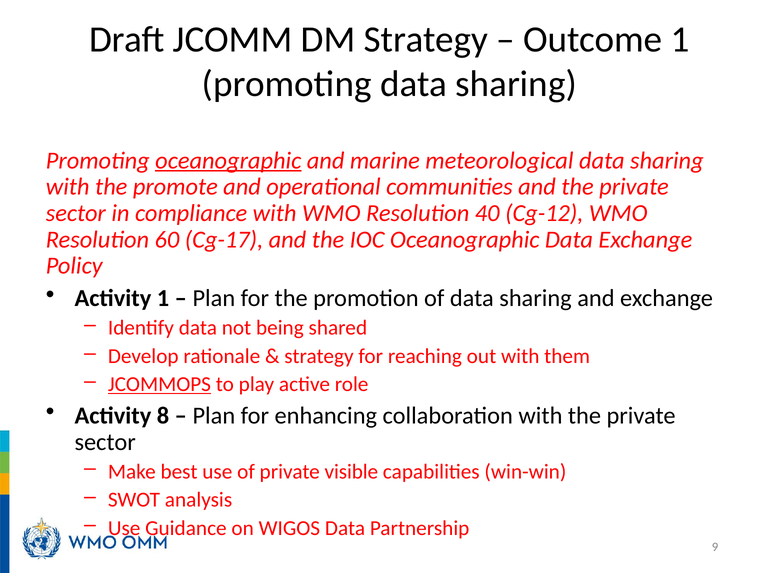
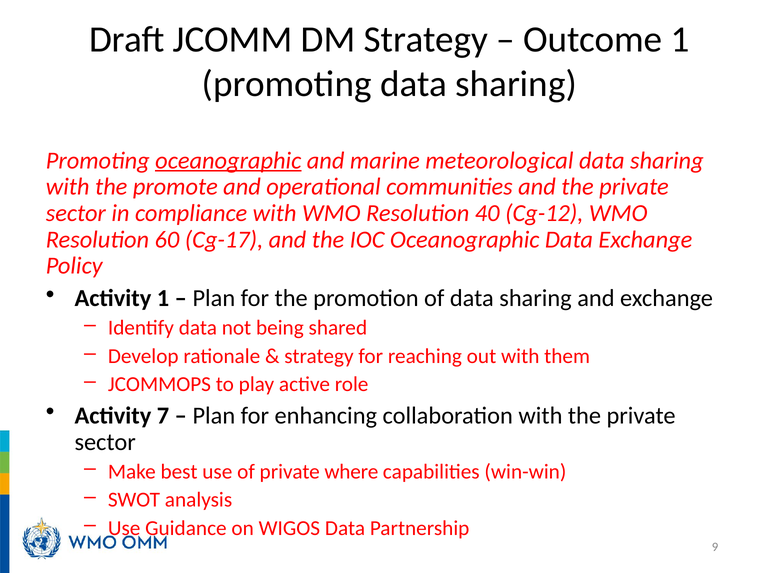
JCOMMOPS underline: present -> none
8: 8 -> 7
visible: visible -> where
